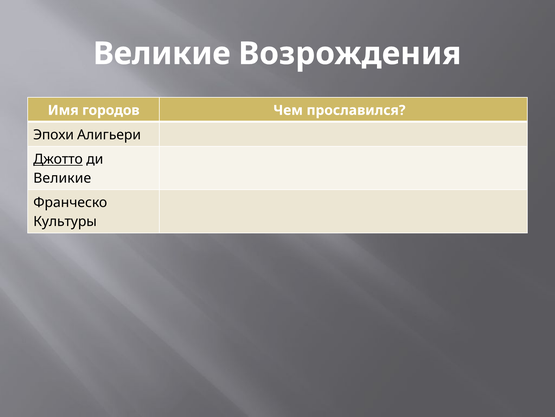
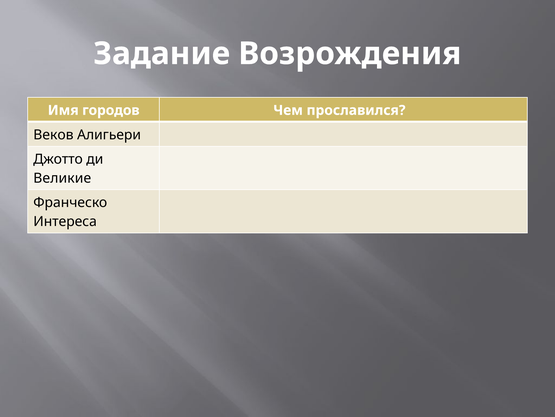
Великие at (162, 54): Великие -> Задание
Эпохи: Эпохи -> Веков
Джотто underline: present -> none
Культуры: Культуры -> Интереса
